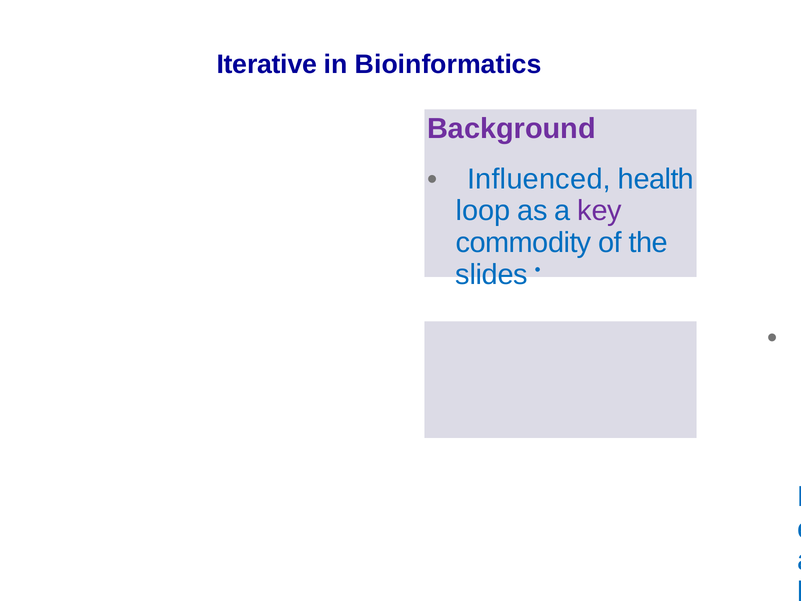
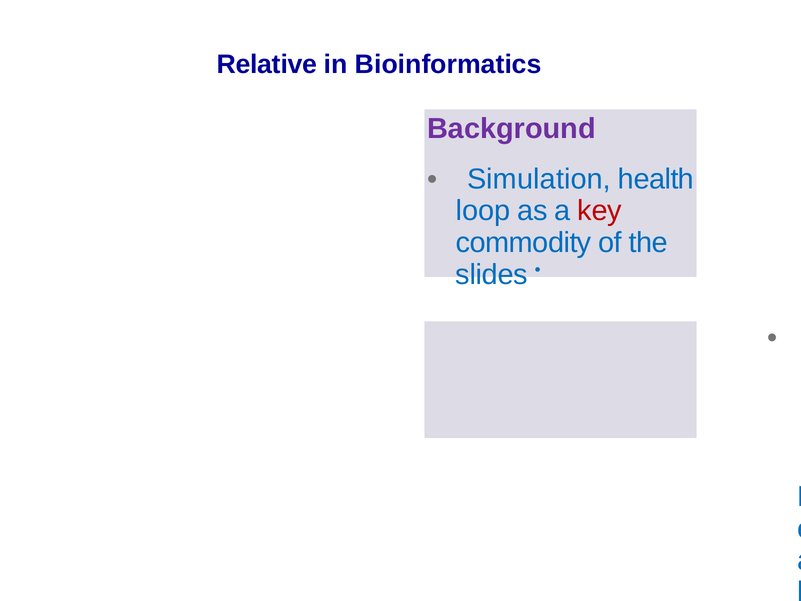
Iterative: Iterative -> Relative
Influenced: Influenced -> Simulation
key colour: purple -> red
